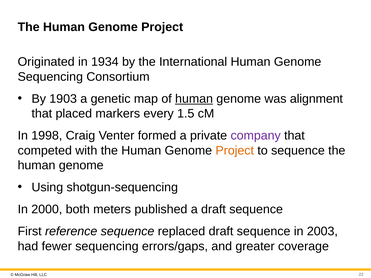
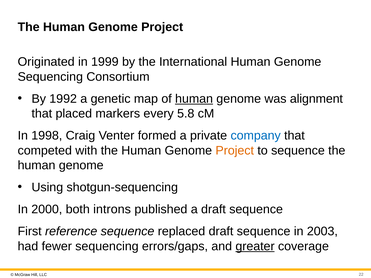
1934: 1934 -> 1999
1903: 1903 -> 1992
1.5: 1.5 -> 5.8
company colour: purple -> blue
meters: meters -> introns
greater underline: none -> present
